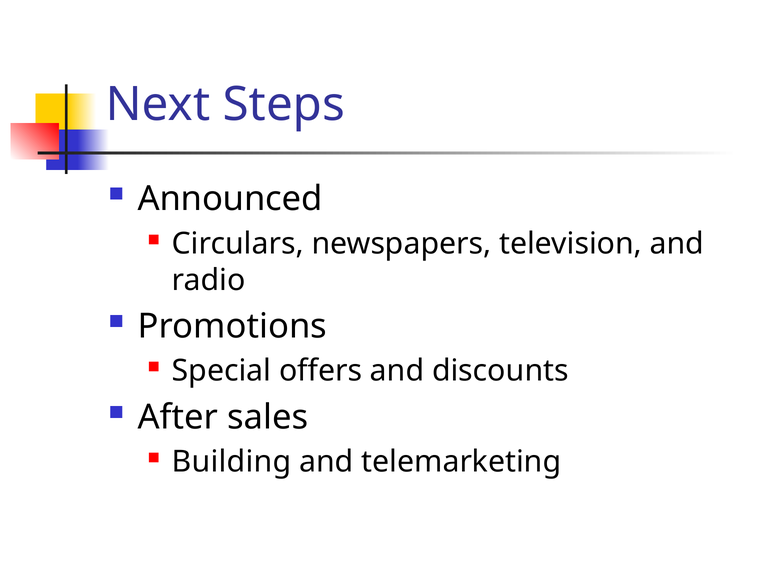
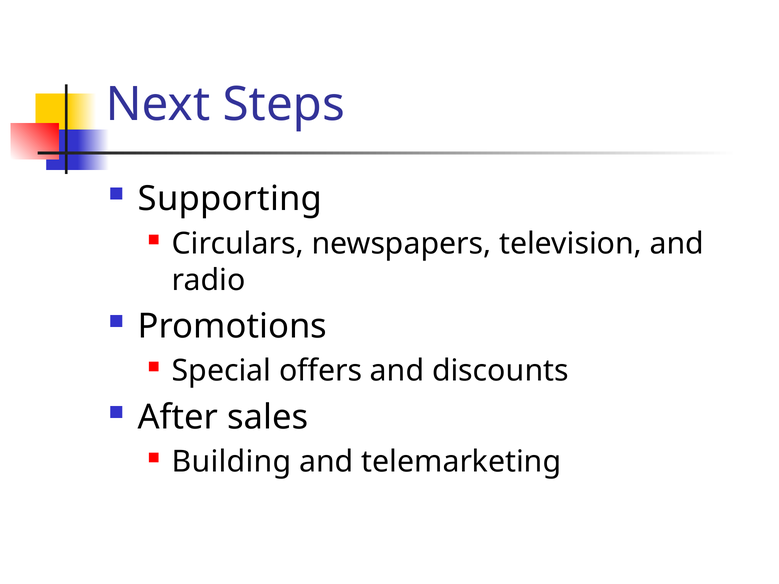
Announced: Announced -> Supporting
